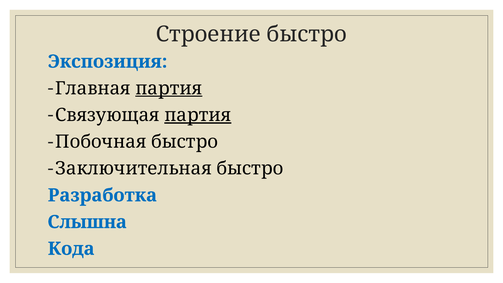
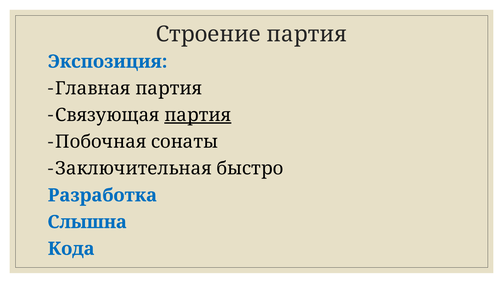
Строение быстро: быстро -> партия
партия at (169, 88) underline: present -> none
Побочная быстро: быстро -> сонаты
